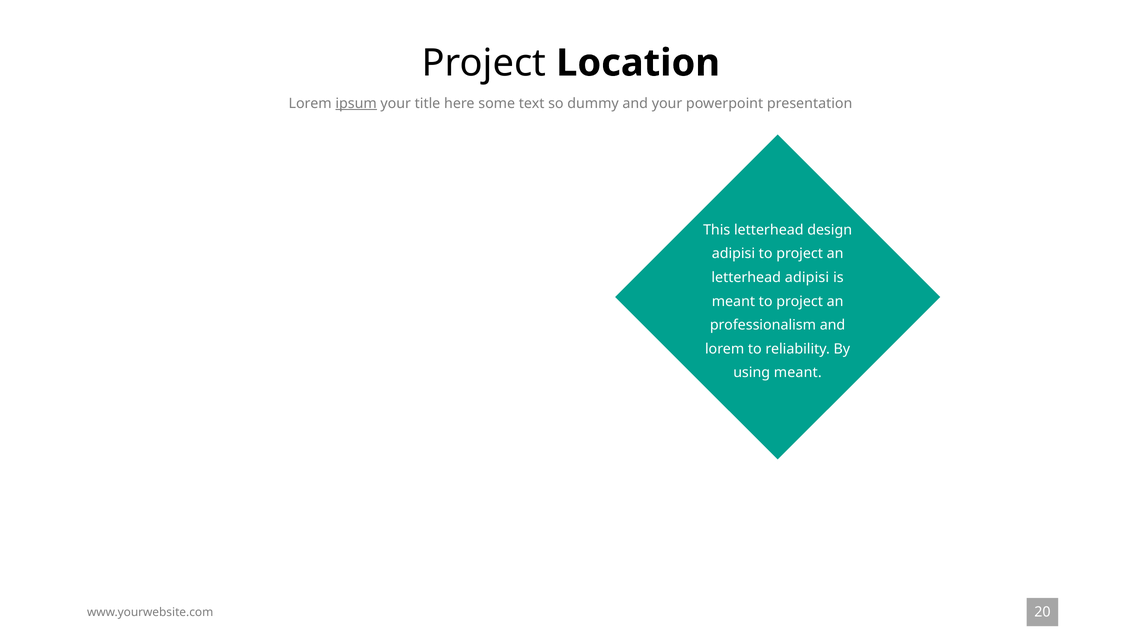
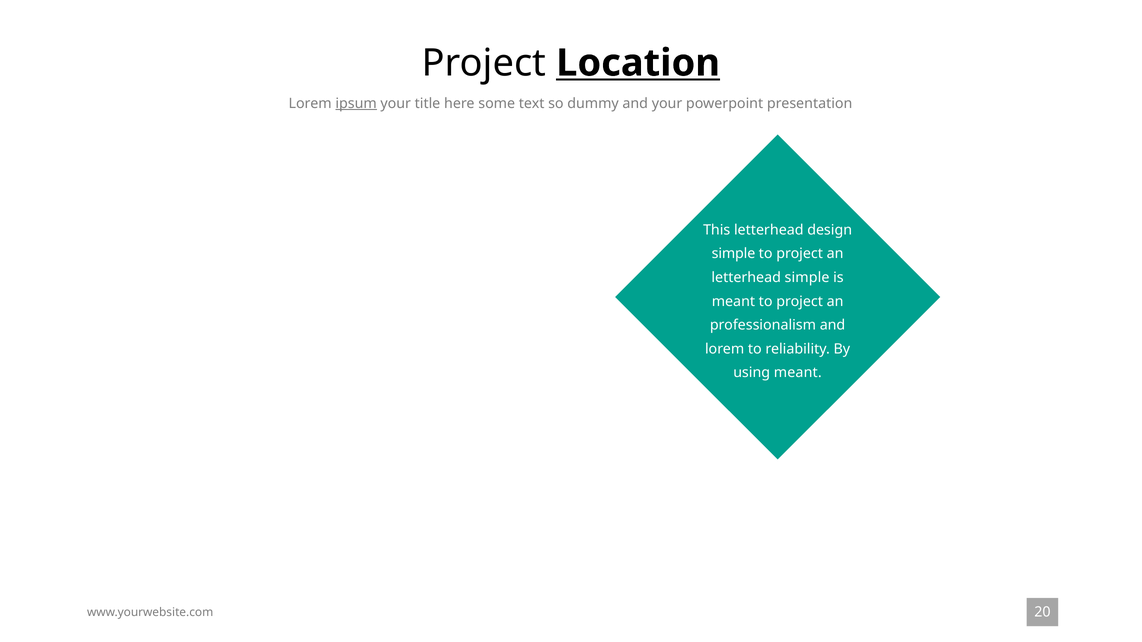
Location underline: none -> present
adipisi at (733, 254): adipisi -> simple
letterhead adipisi: adipisi -> simple
